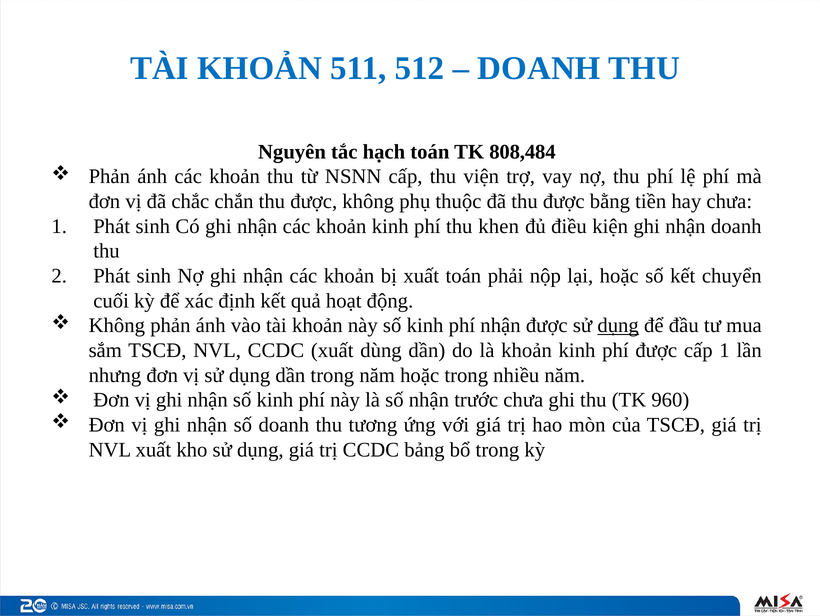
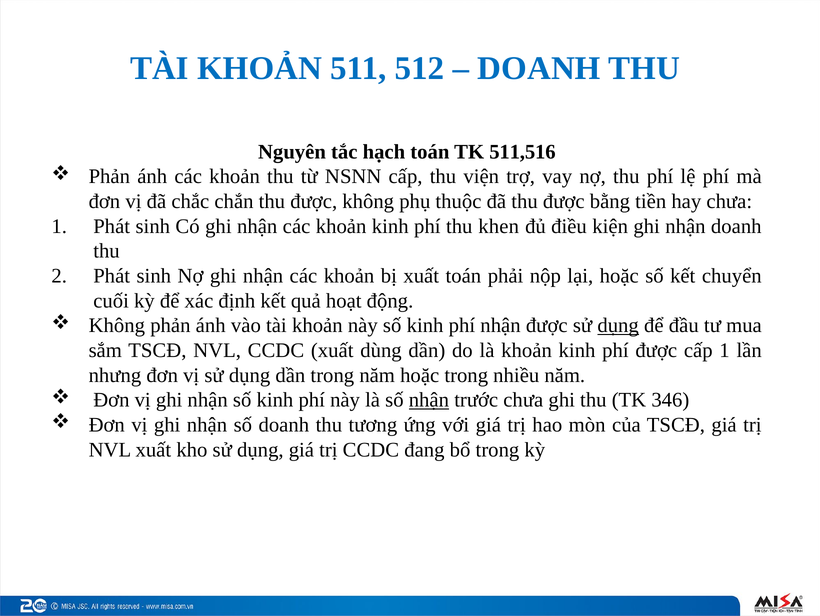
808,484: 808,484 -> 511,516
nhận at (429, 400) underline: none -> present
960: 960 -> 346
bảng: bảng -> đang
